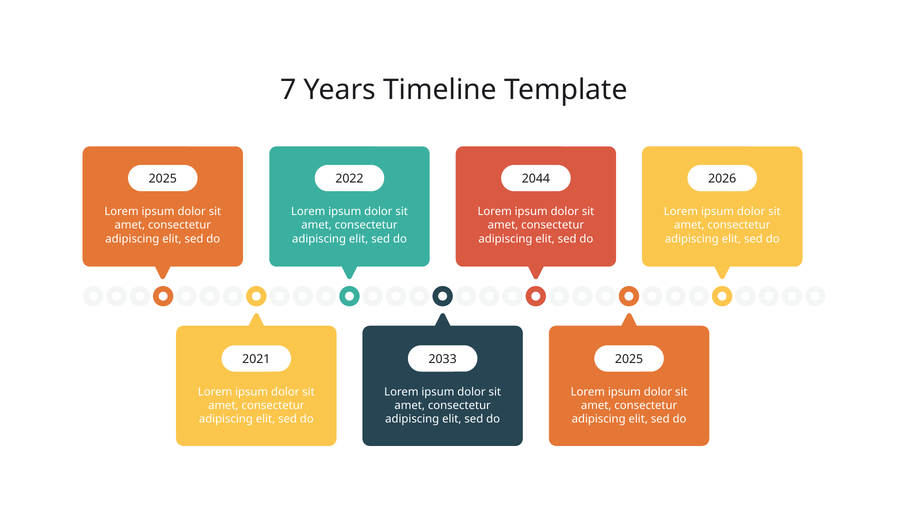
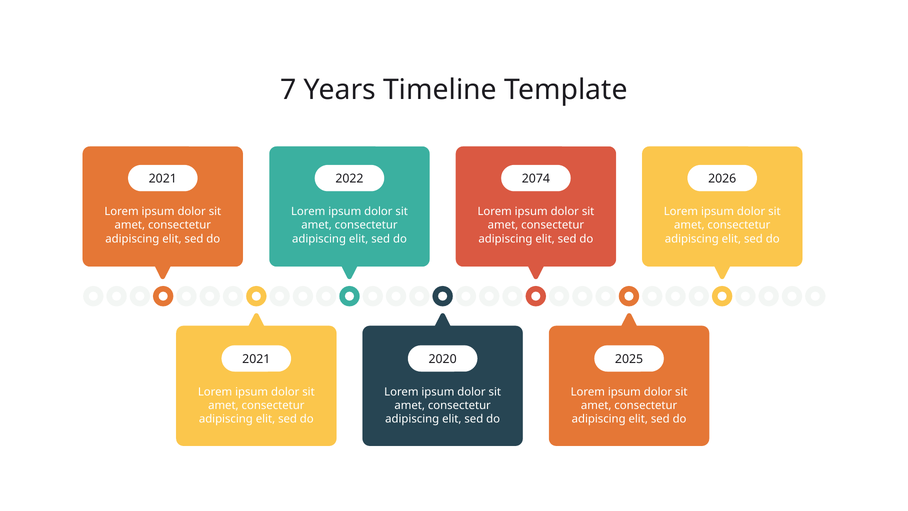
2025 at (163, 179): 2025 -> 2021
2044: 2044 -> 2074
2033: 2033 -> 2020
